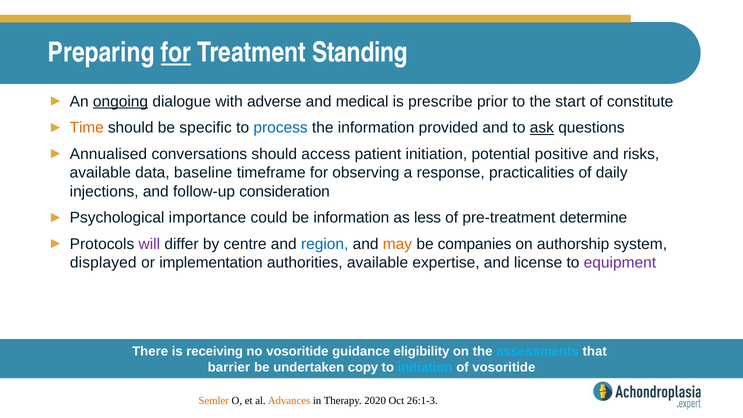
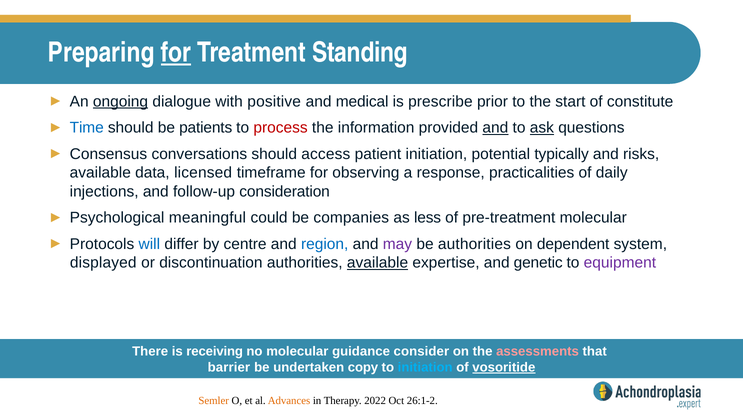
adverse: adverse -> positive
Time colour: orange -> blue
specific: specific -> patients
process colour: blue -> red
and at (495, 128) underline: none -> present
Annualised: Annualised -> Consensus
positive: positive -> typically
baseline: baseline -> licensed
importance: importance -> meaningful
be information: information -> companies
pre-treatment determine: determine -> molecular
will colour: purple -> blue
may colour: orange -> purple
be companies: companies -> authorities
authorship: authorship -> dependent
implementation: implementation -> discontinuation
available at (378, 263) underline: none -> present
license: license -> genetic
no vosoritide: vosoritide -> molecular
eligibility: eligibility -> consider
assessments colour: light blue -> pink
vosoritide at (504, 367) underline: none -> present
2020: 2020 -> 2022
26:1-3: 26:1-3 -> 26:1-2
